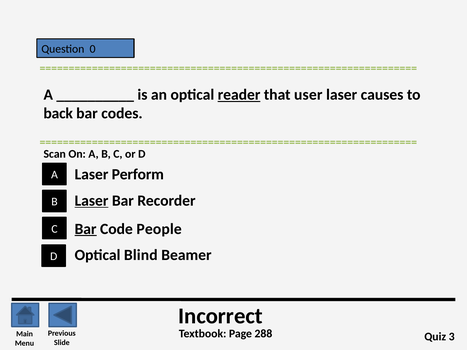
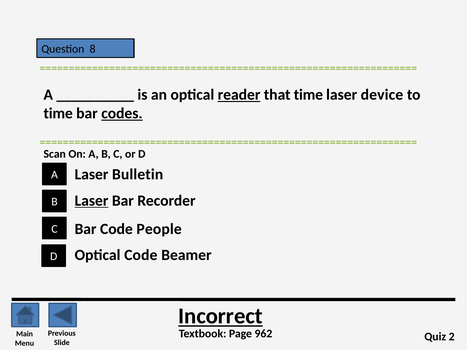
0: 0 -> 8
that user: user -> time
causes: causes -> device
back at (58, 113): back -> time
codes underline: none -> present
Perform: Perform -> Bulletin
Bar at (86, 229) underline: present -> none
Optical Blind: Blind -> Code
Incorrect underline: none -> present
288: 288 -> 962
3: 3 -> 2
